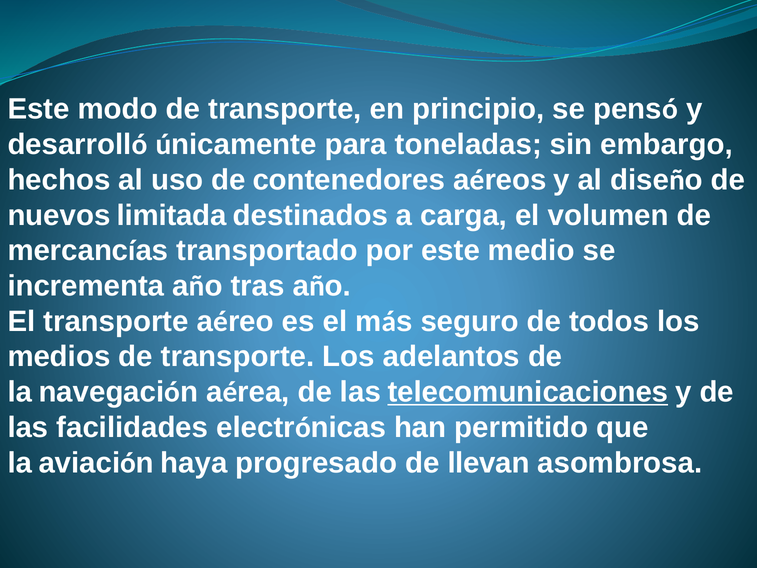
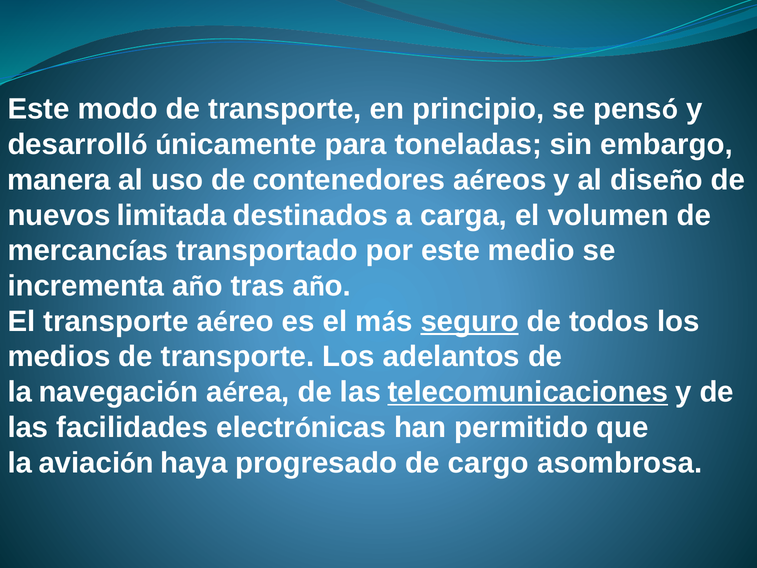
hechos: hechos -> manera
seguro underline: none -> present
llevan: llevan -> cargo
